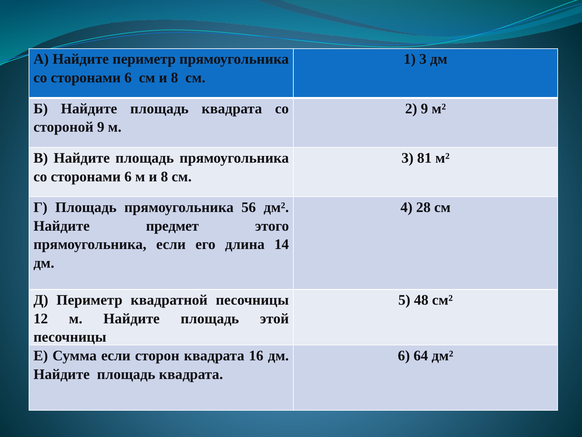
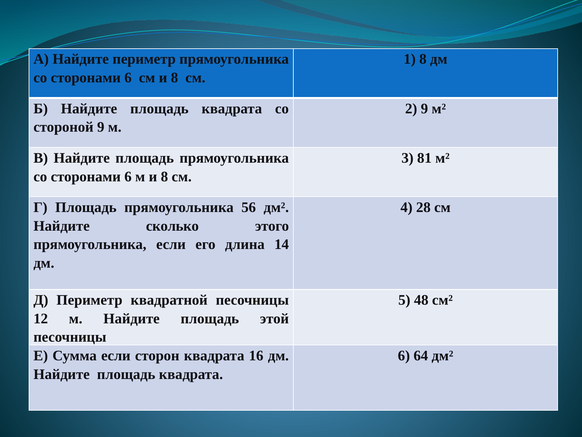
1 3: 3 -> 8
предмет: предмет -> сколько
